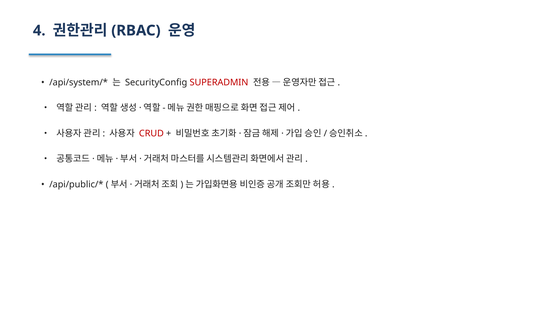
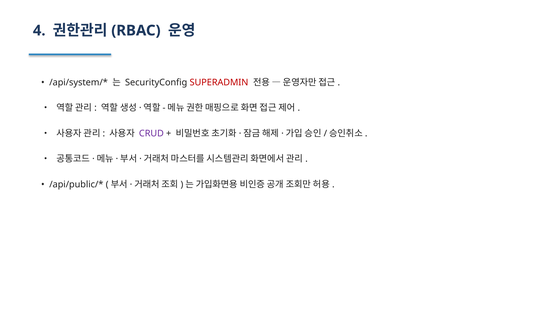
CRUD colour: red -> purple
